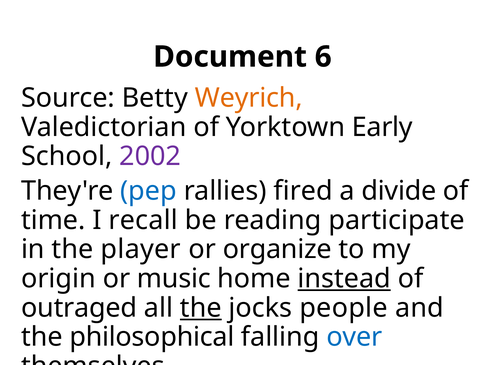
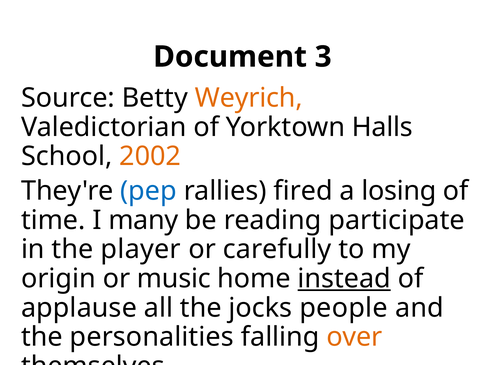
6: 6 -> 3
Early: Early -> Halls
2002 colour: purple -> orange
divide: divide -> losing
recall: recall -> many
organize: organize -> carefully
outraged: outraged -> applause
the at (201, 307) underline: present -> none
philosophical: philosophical -> personalities
over colour: blue -> orange
